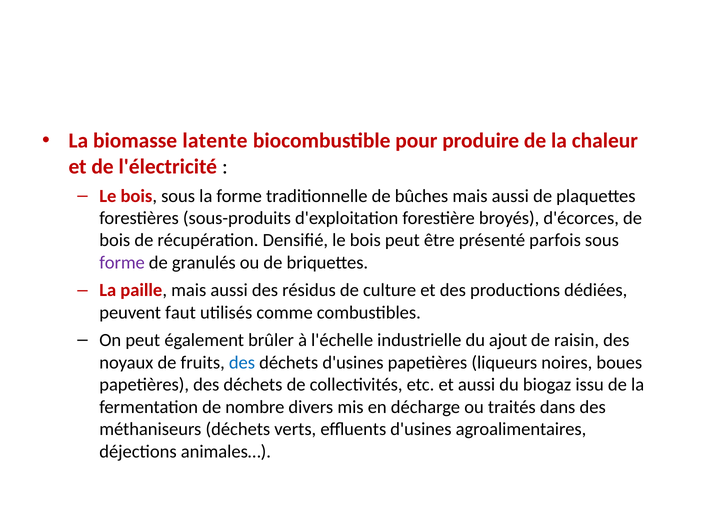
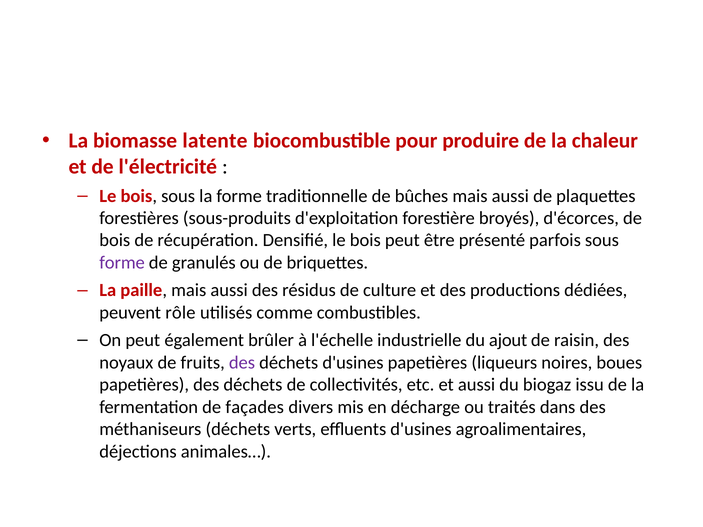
faut: faut -> rôle
des at (242, 363) colour: blue -> purple
nombre: nombre -> façades
